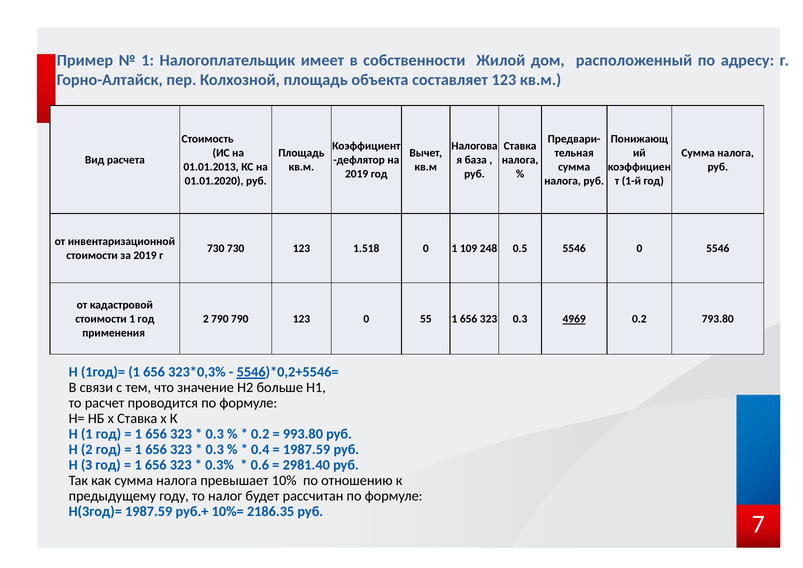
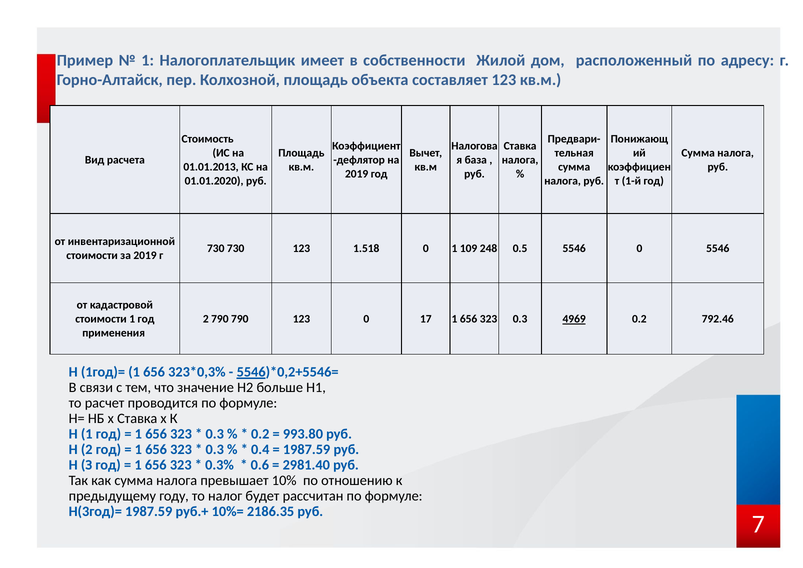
55: 55 -> 17
793.80: 793.80 -> 792.46
